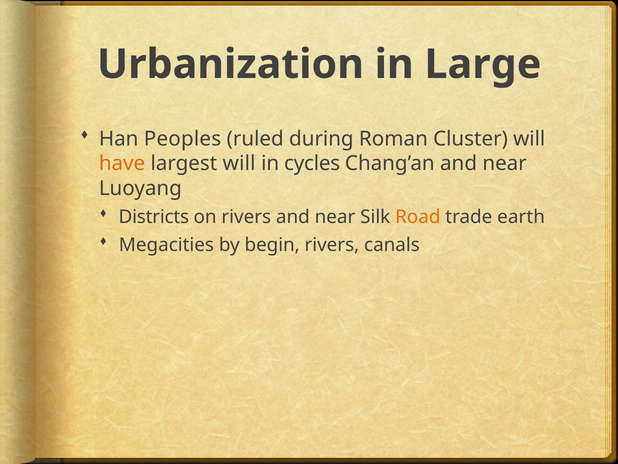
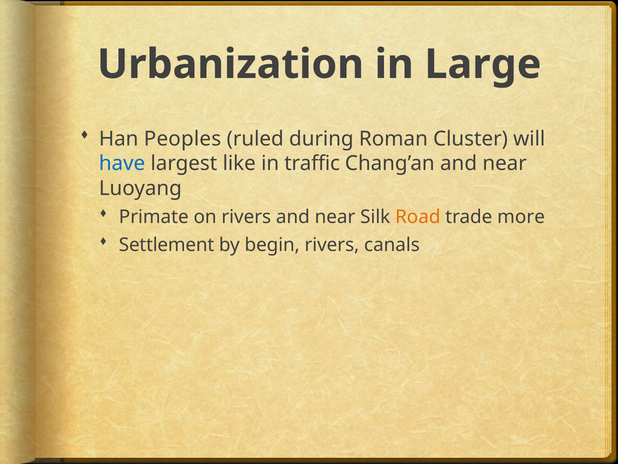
have colour: orange -> blue
largest will: will -> like
cycles: cycles -> traffic
Districts: Districts -> Primate
earth: earth -> more
Megacities: Megacities -> Settlement
